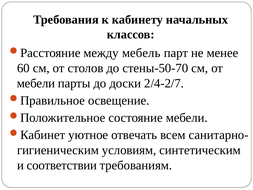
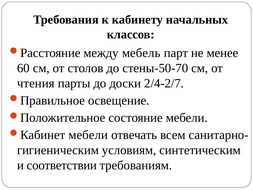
мебели at (36, 83): мебели -> чтения
уютное at (88, 135): уютное -> мебели
